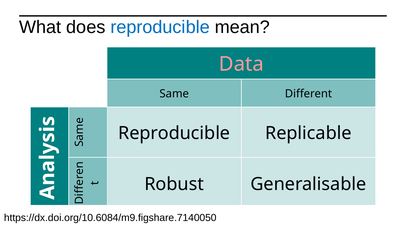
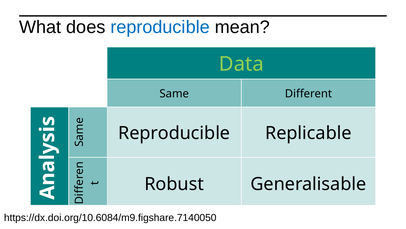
Data colour: pink -> light green
